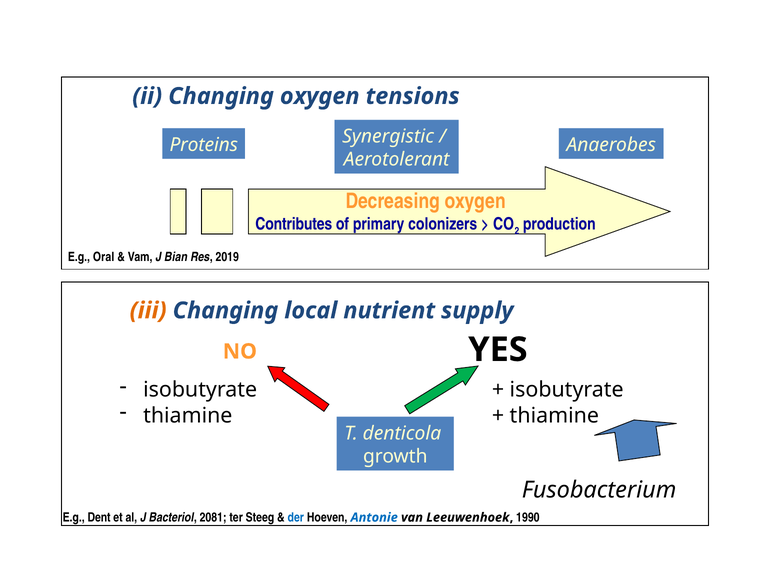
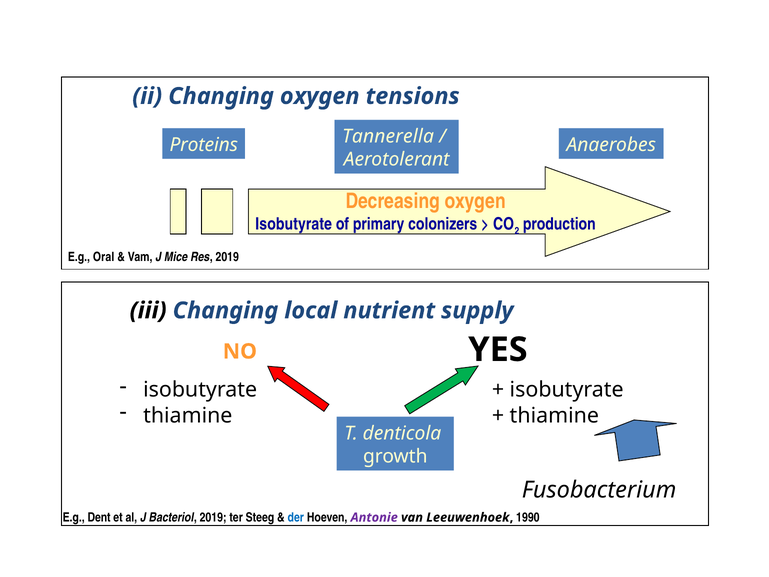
Synergistic: Synergistic -> Tannerella
Contributes at (294, 224): Contributes -> Isobutyrate
Bian: Bian -> Mice
iii colour: orange -> black
Bacteriol 2081: 2081 -> 2019
Antonie colour: blue -> purple
